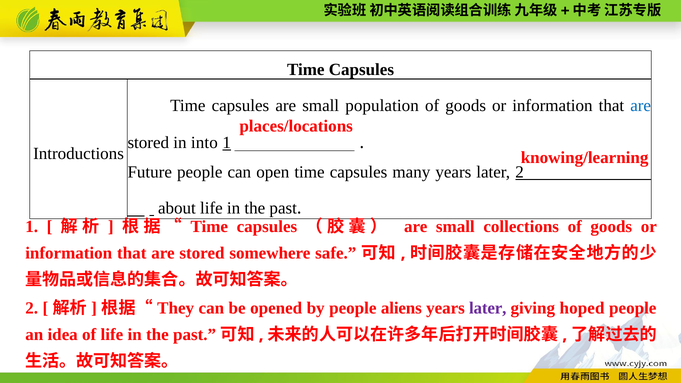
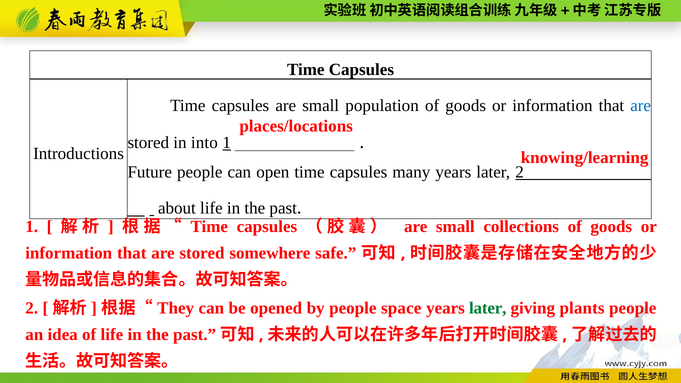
aliens: aliens -> space
later at (488, 308) colour: purple -> green
hoped: hoped -> plants
